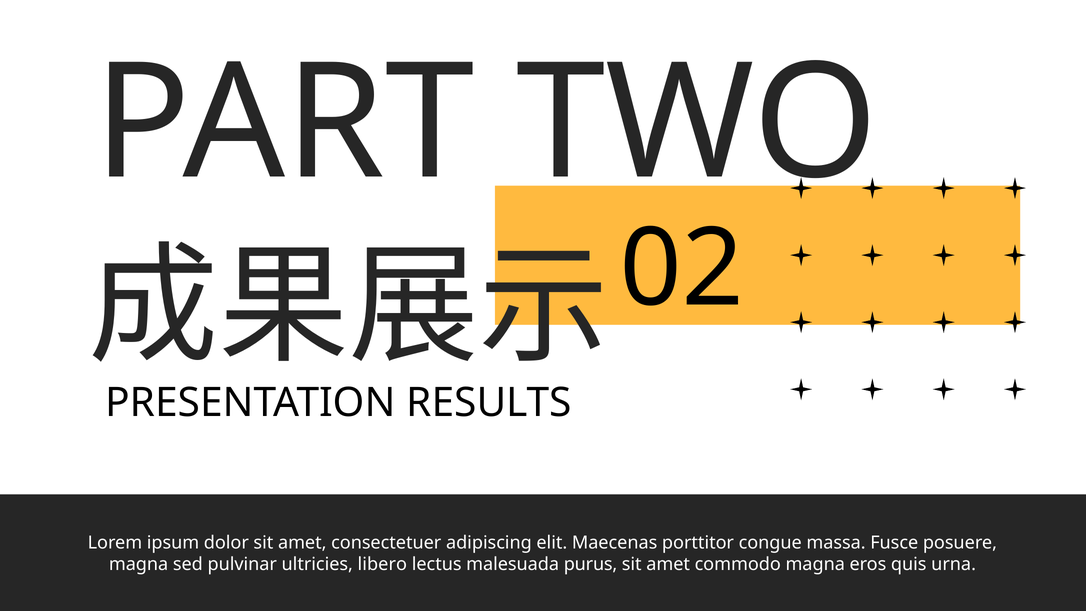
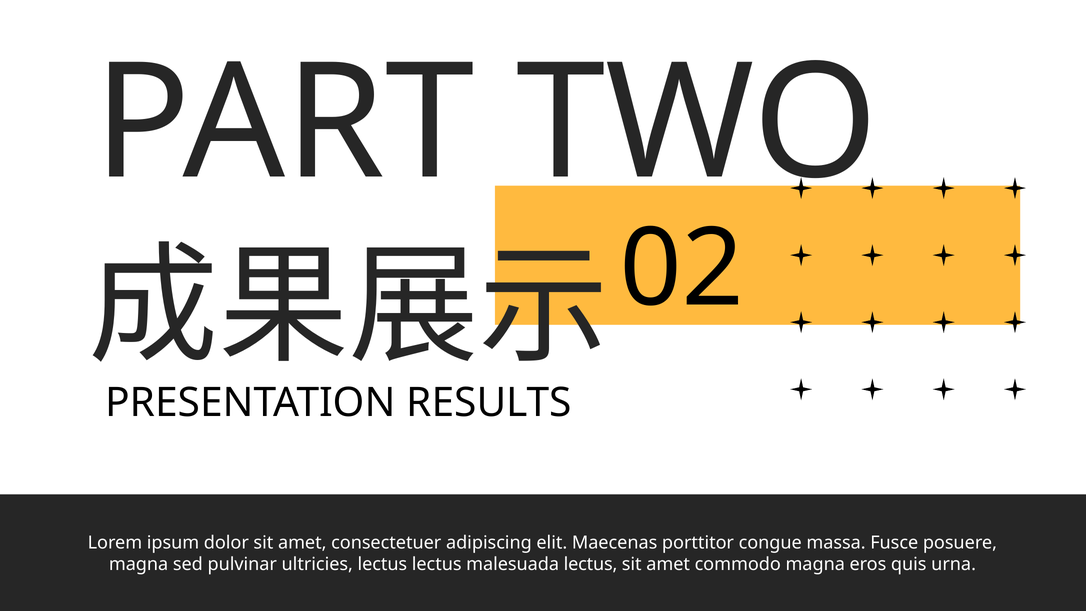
ultricies libero: libero -> lectus
malesuada purus: purus -> lectus
